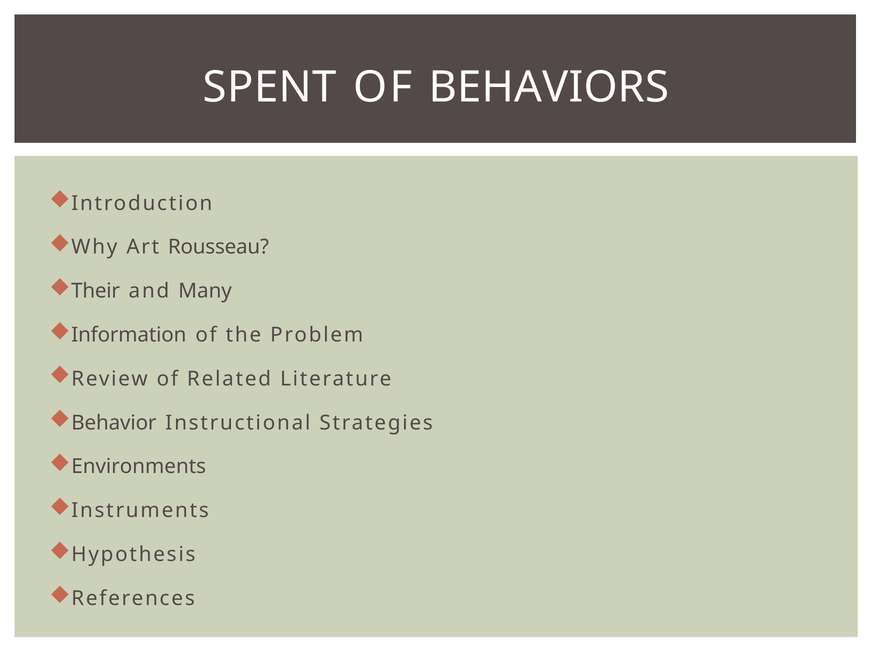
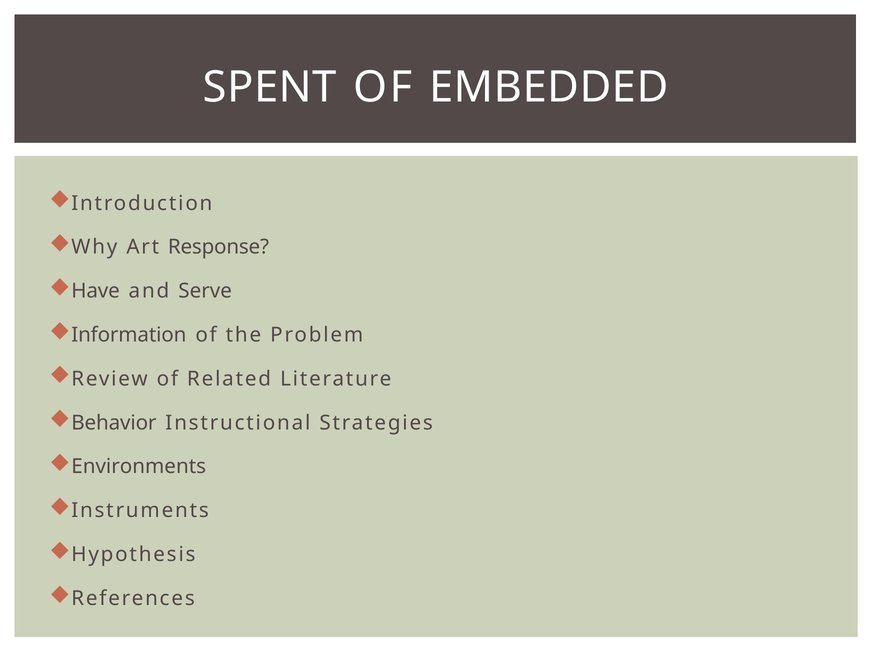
BEHAVIORS: BEHAVIORS -> EMBEDDED
Rousseau: Rousseau -> Response
Their: Their -> Have
Many: Many -> Serve
